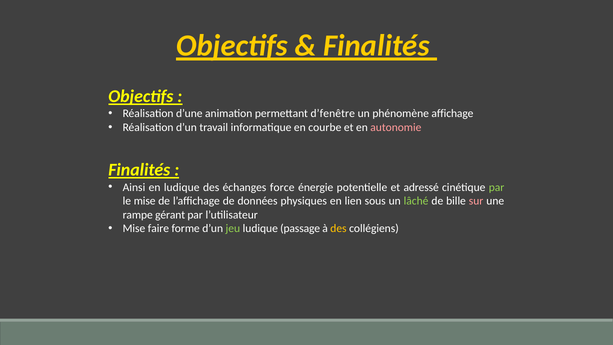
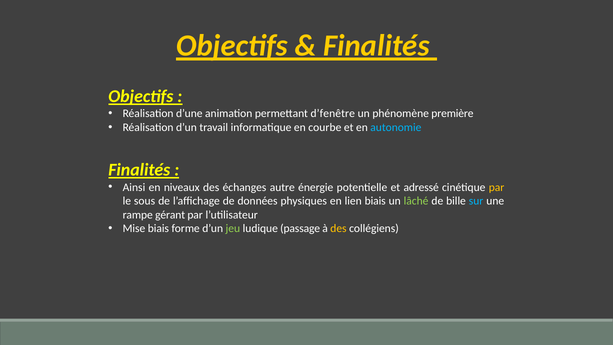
affichage: affichage -> première
autonomie colour: pink -> light blue
en ludique: ludique -> niveaux
force: force -> autre
par at (497, 187) colour: light green -> yellow
le mise: mise -> sous
lien sous: sous -> biais
sur colour: pink -> light blue
Mise faire: faire -> biais
